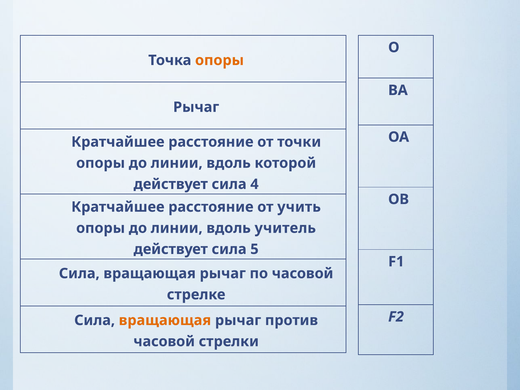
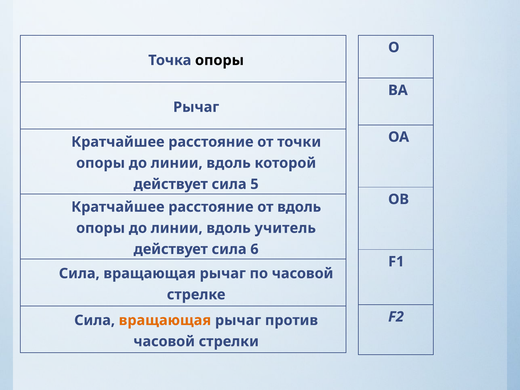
опоры at (220, 60) colour: orange -> black
4: 4 -> 5
от учить: учить -> вдоль
5: 5 -> 6
